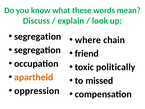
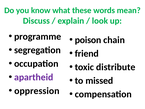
segregation at (38, 36): segregation -> programme
where: where -> poison
politically: politically -> distribute
apartheid colour: orange -> purple
